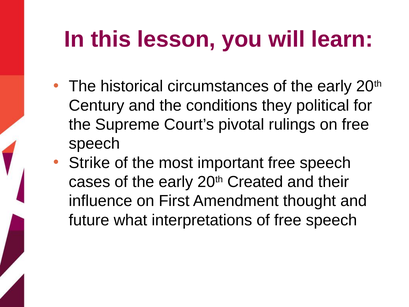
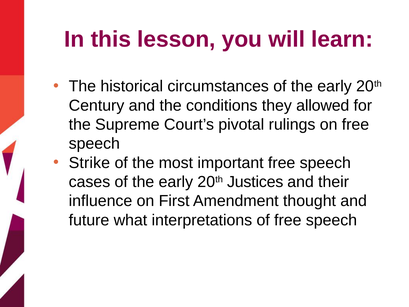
political: political -> allowed
Created: Created -> Justices
